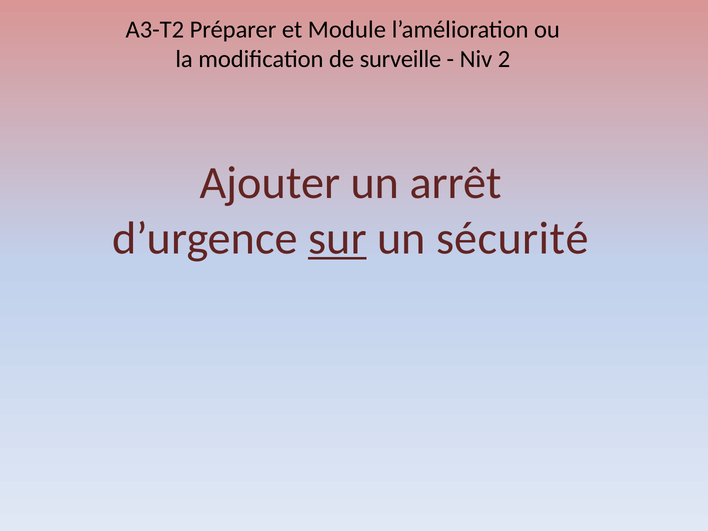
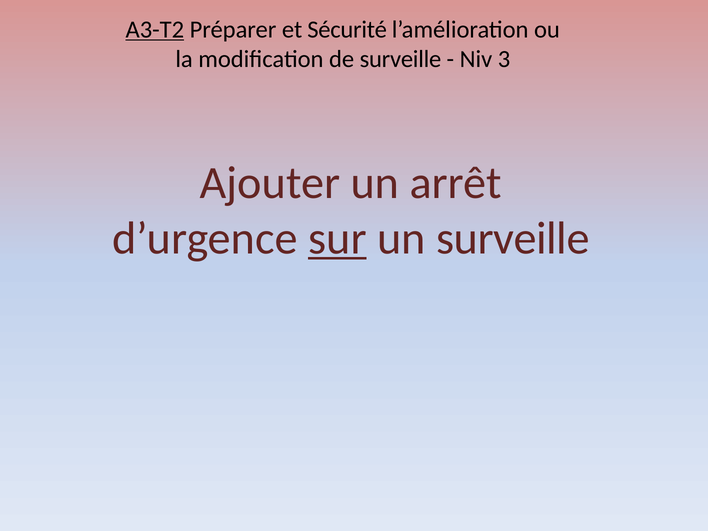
A3-T2 underline: none -> present
Module: Module -> Sécurité
2: 2 -> 3
un sécurité: sécurité -> surveille
